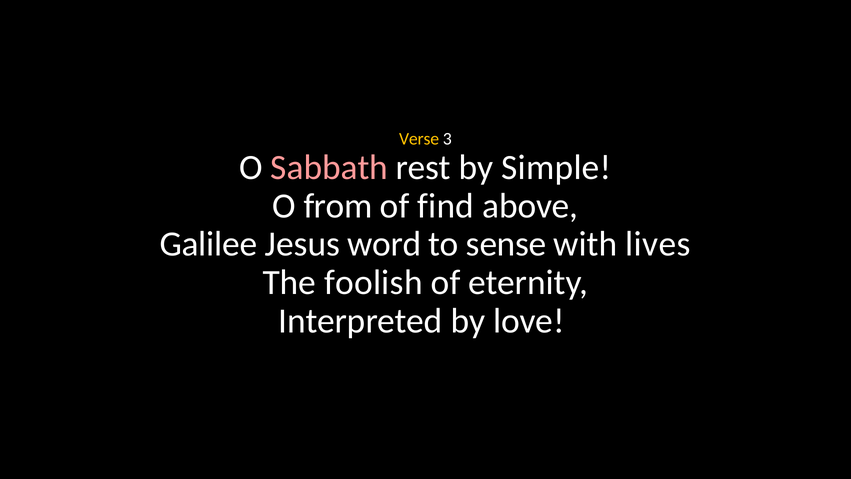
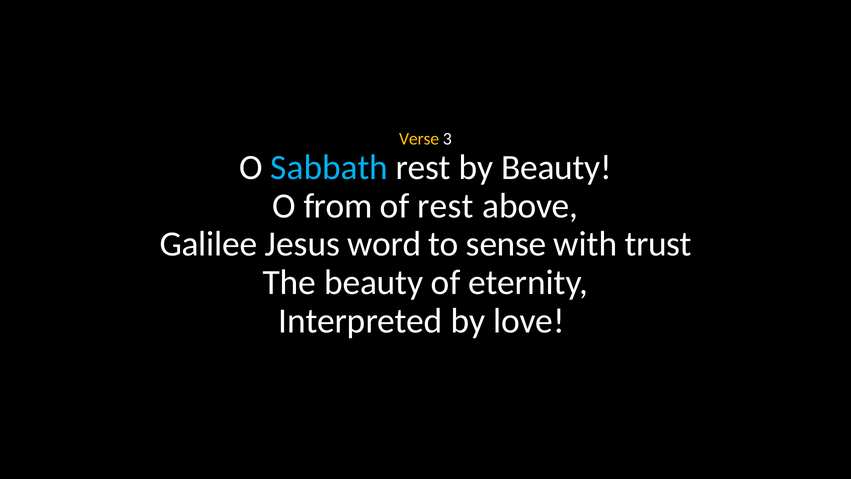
Sabbath colour: pink -> light blue
by Simple: Simple -> Beauty
of find: find -> rest
lives: lives -> trust
The foolish: foolish -> beauty
